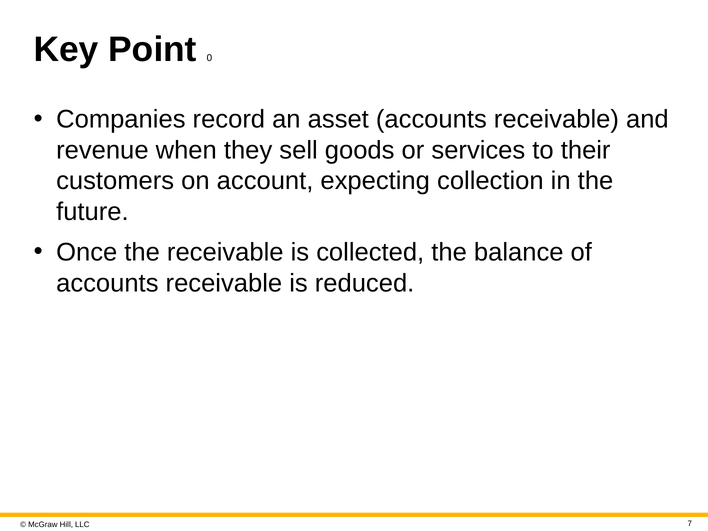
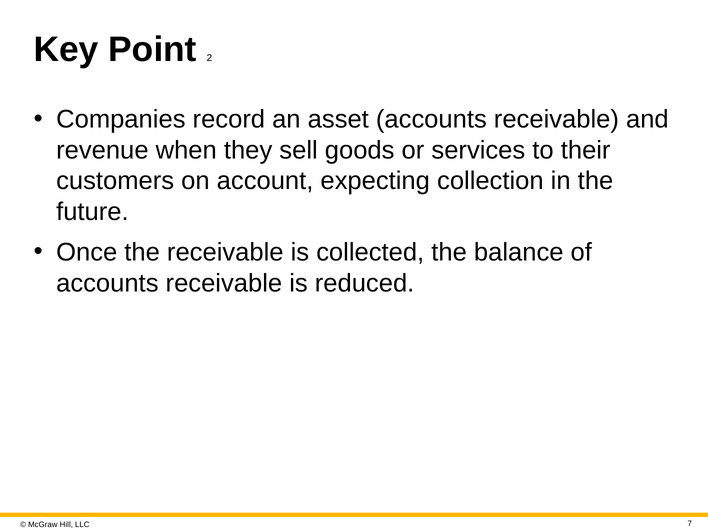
0: 0 -> 2
